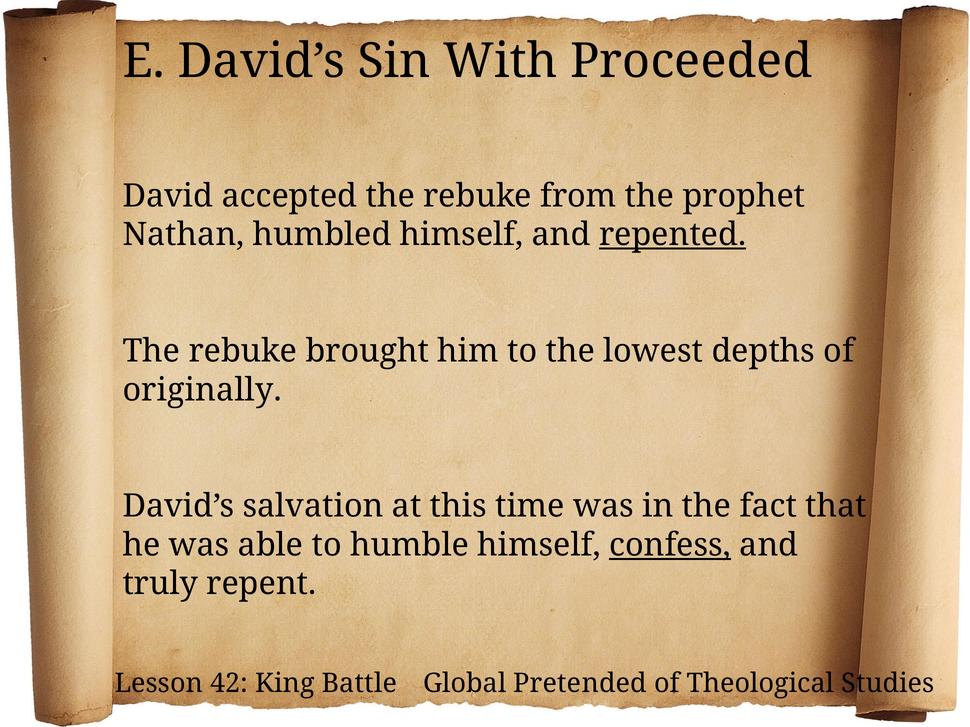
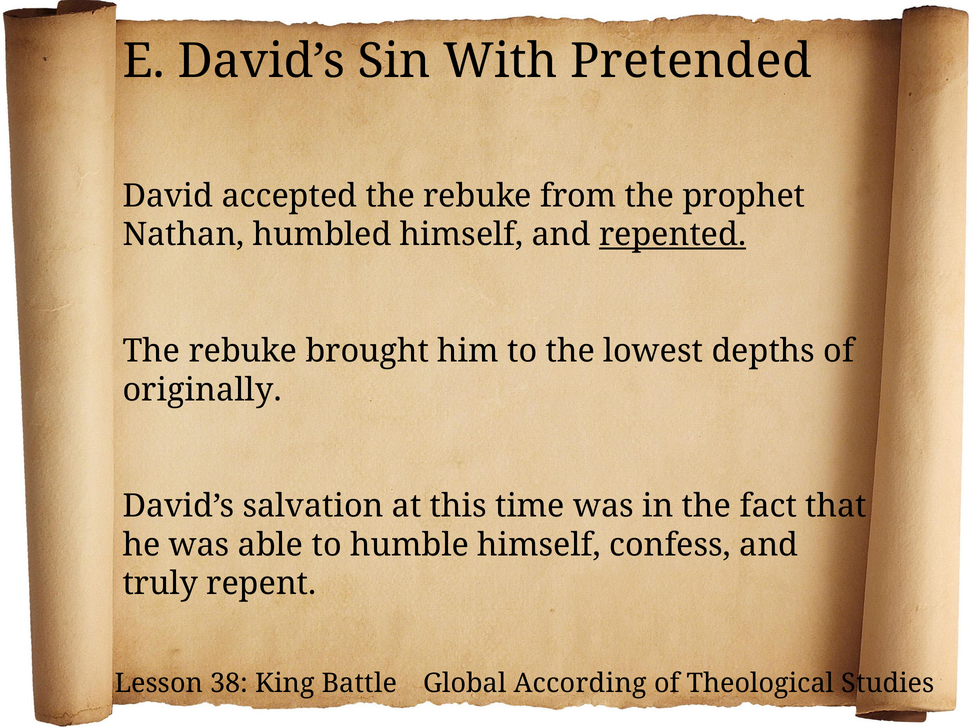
Proceeded: Proceeded -> Pretended
confess underline: present -> none
42: 42 -> 38
Pretended: Pretended -> According
